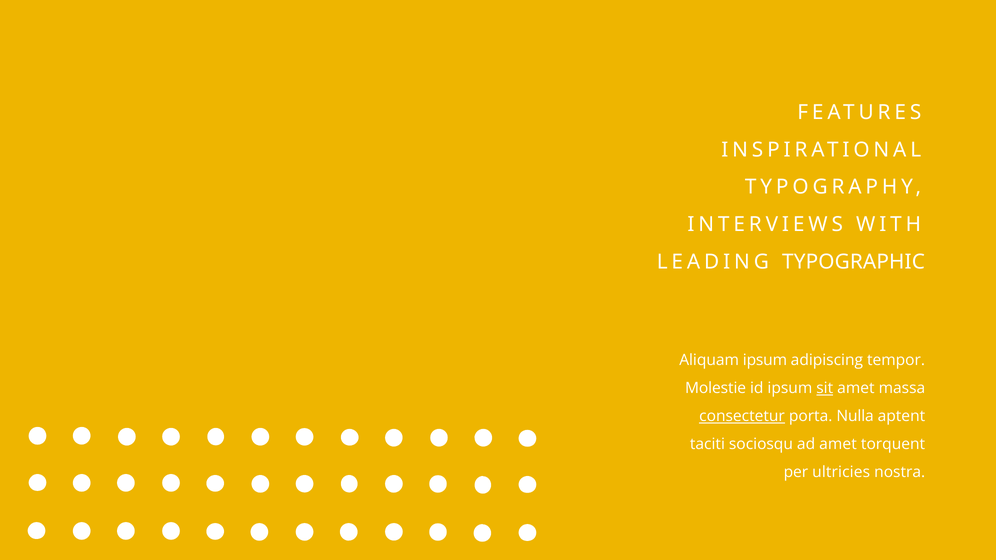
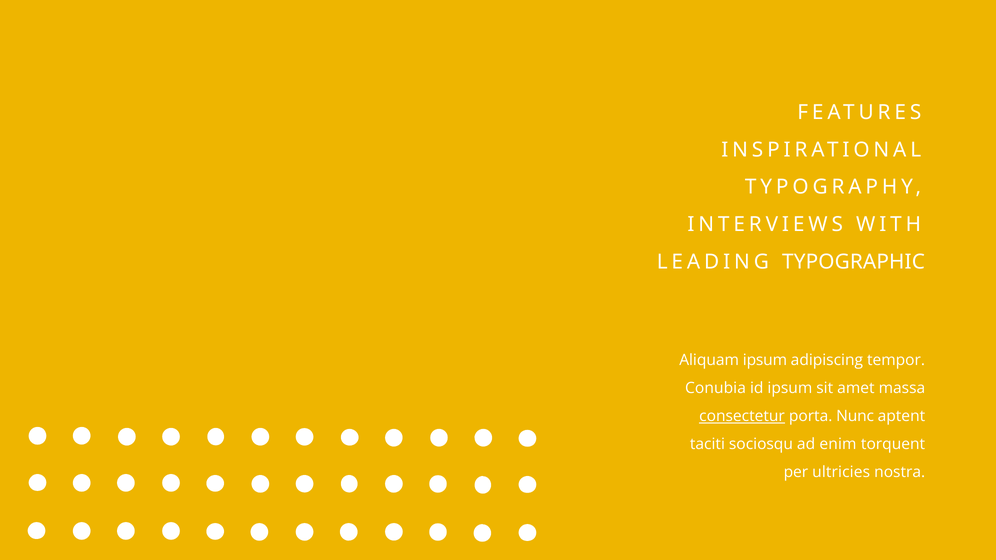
Molestie: Molestie -> Conubia
sit underline: present -> none
Nulla: Nulla -> Nunc
ad amet: amet -> enim
